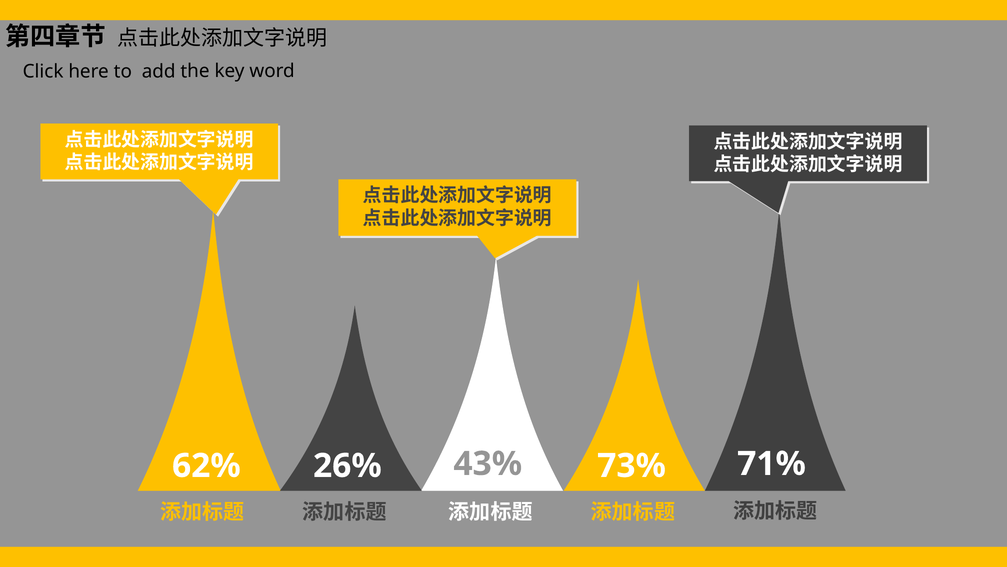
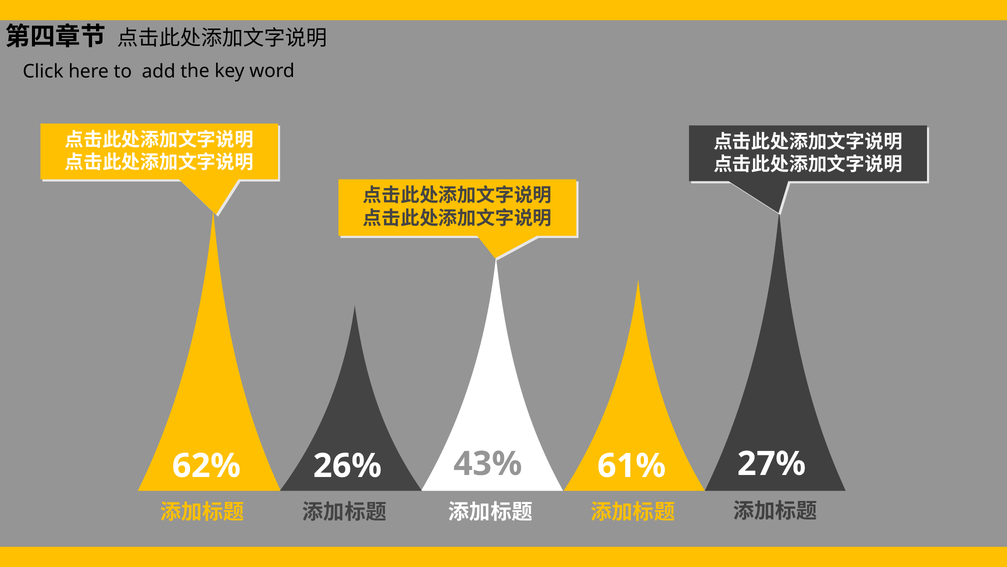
71%: 71% -> 27%
73%: 73% -> 61%
